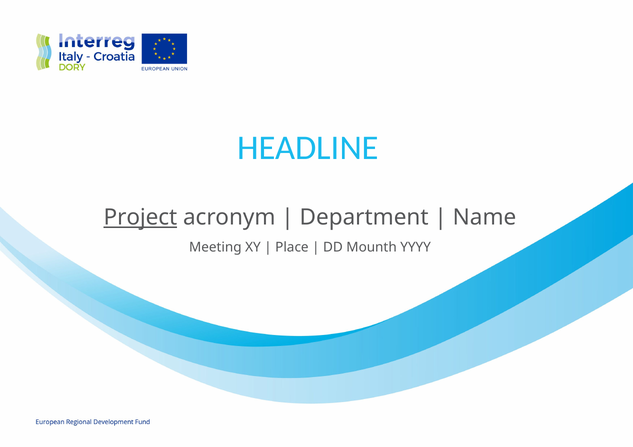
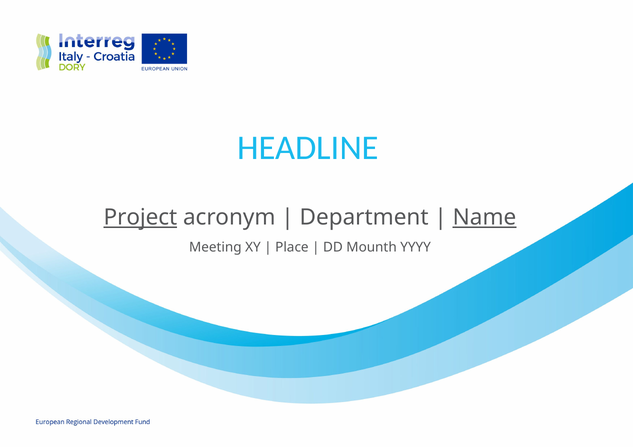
Name underline: none -> present
